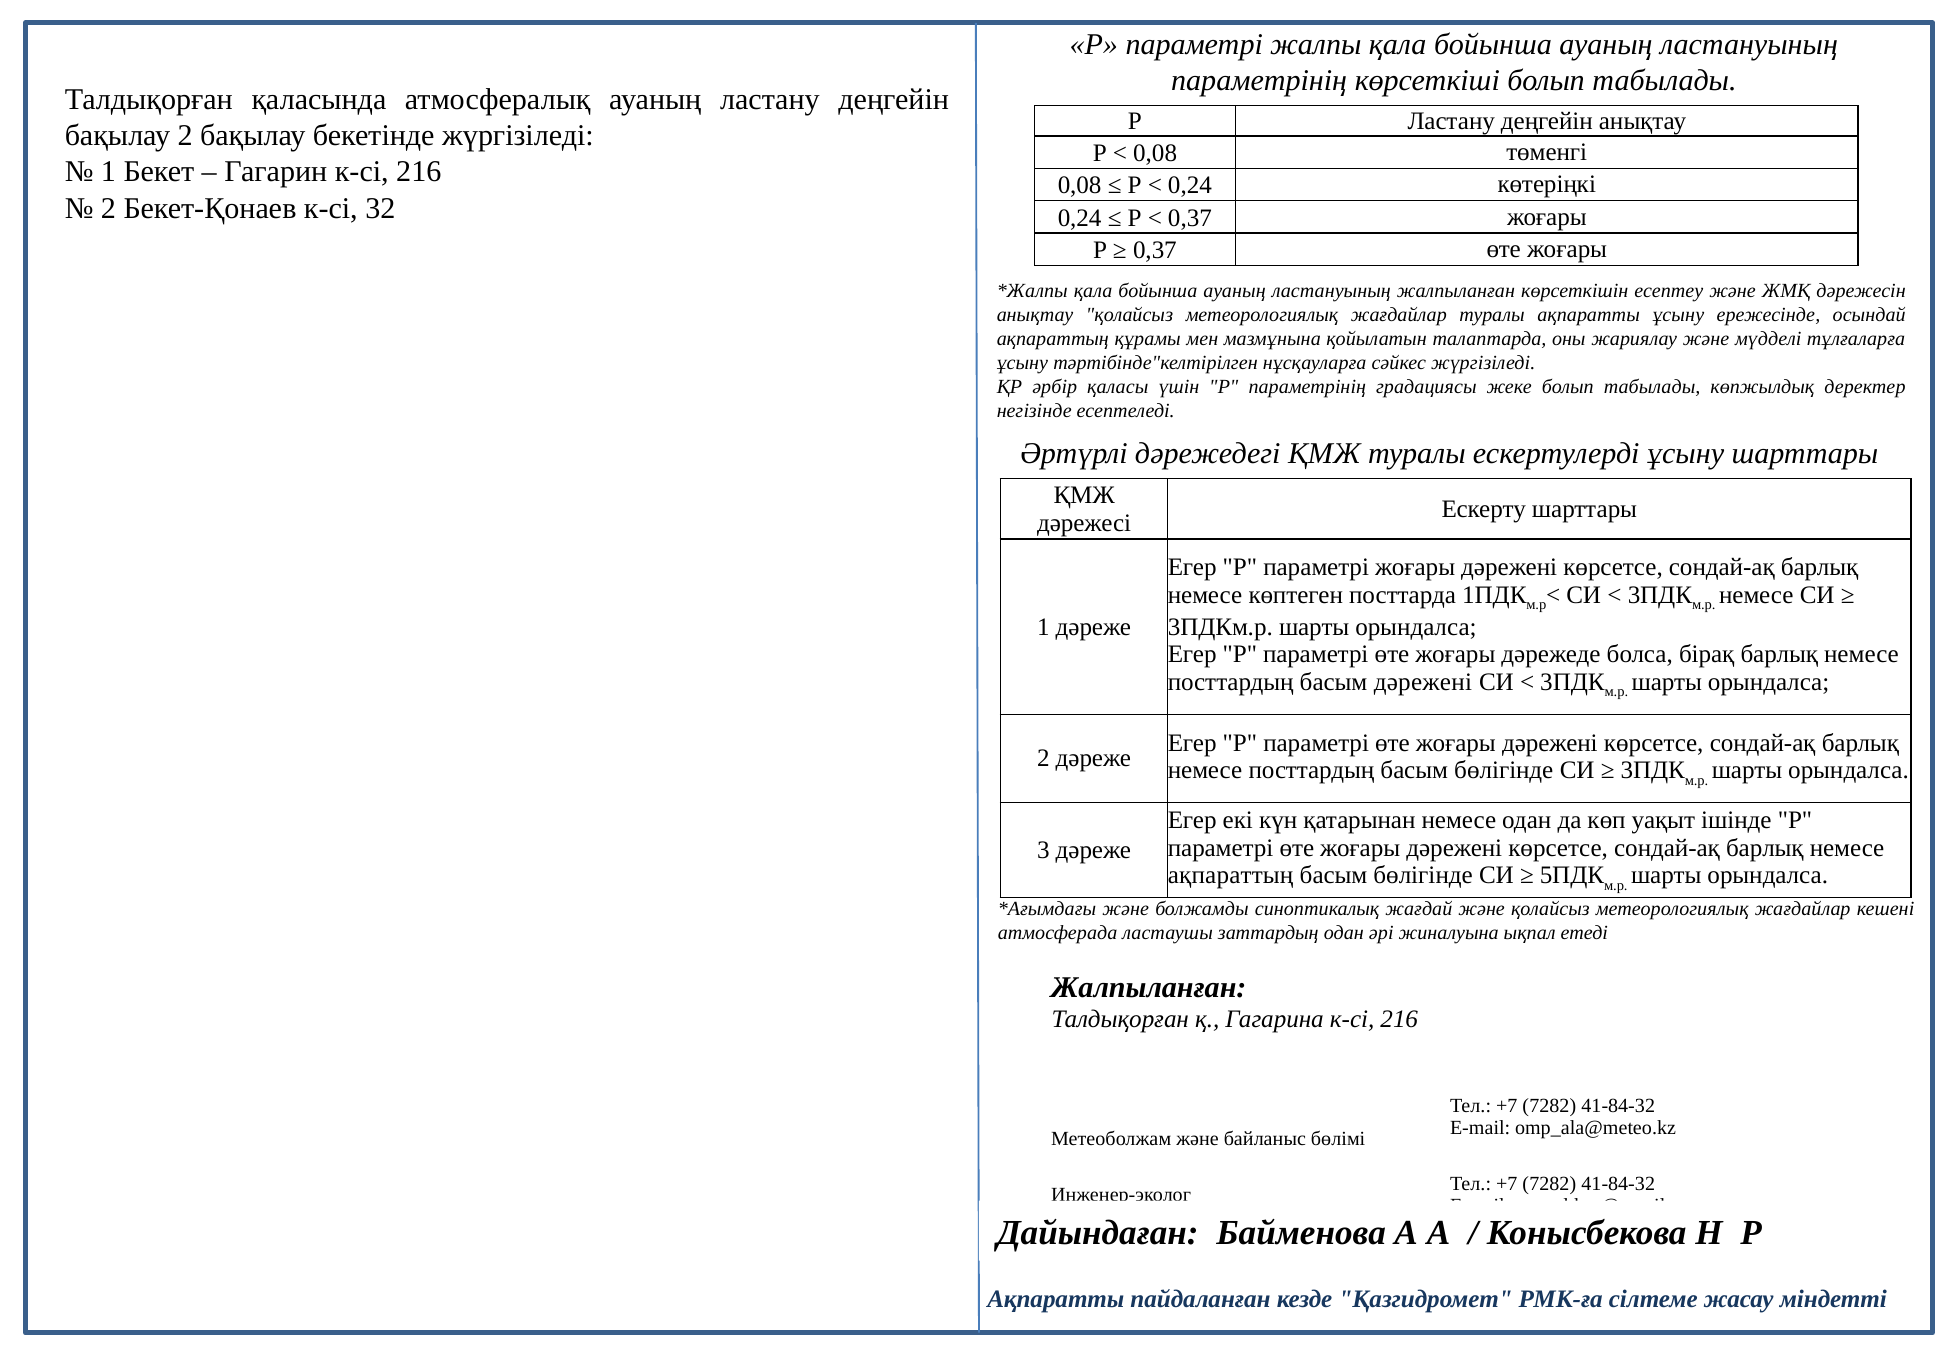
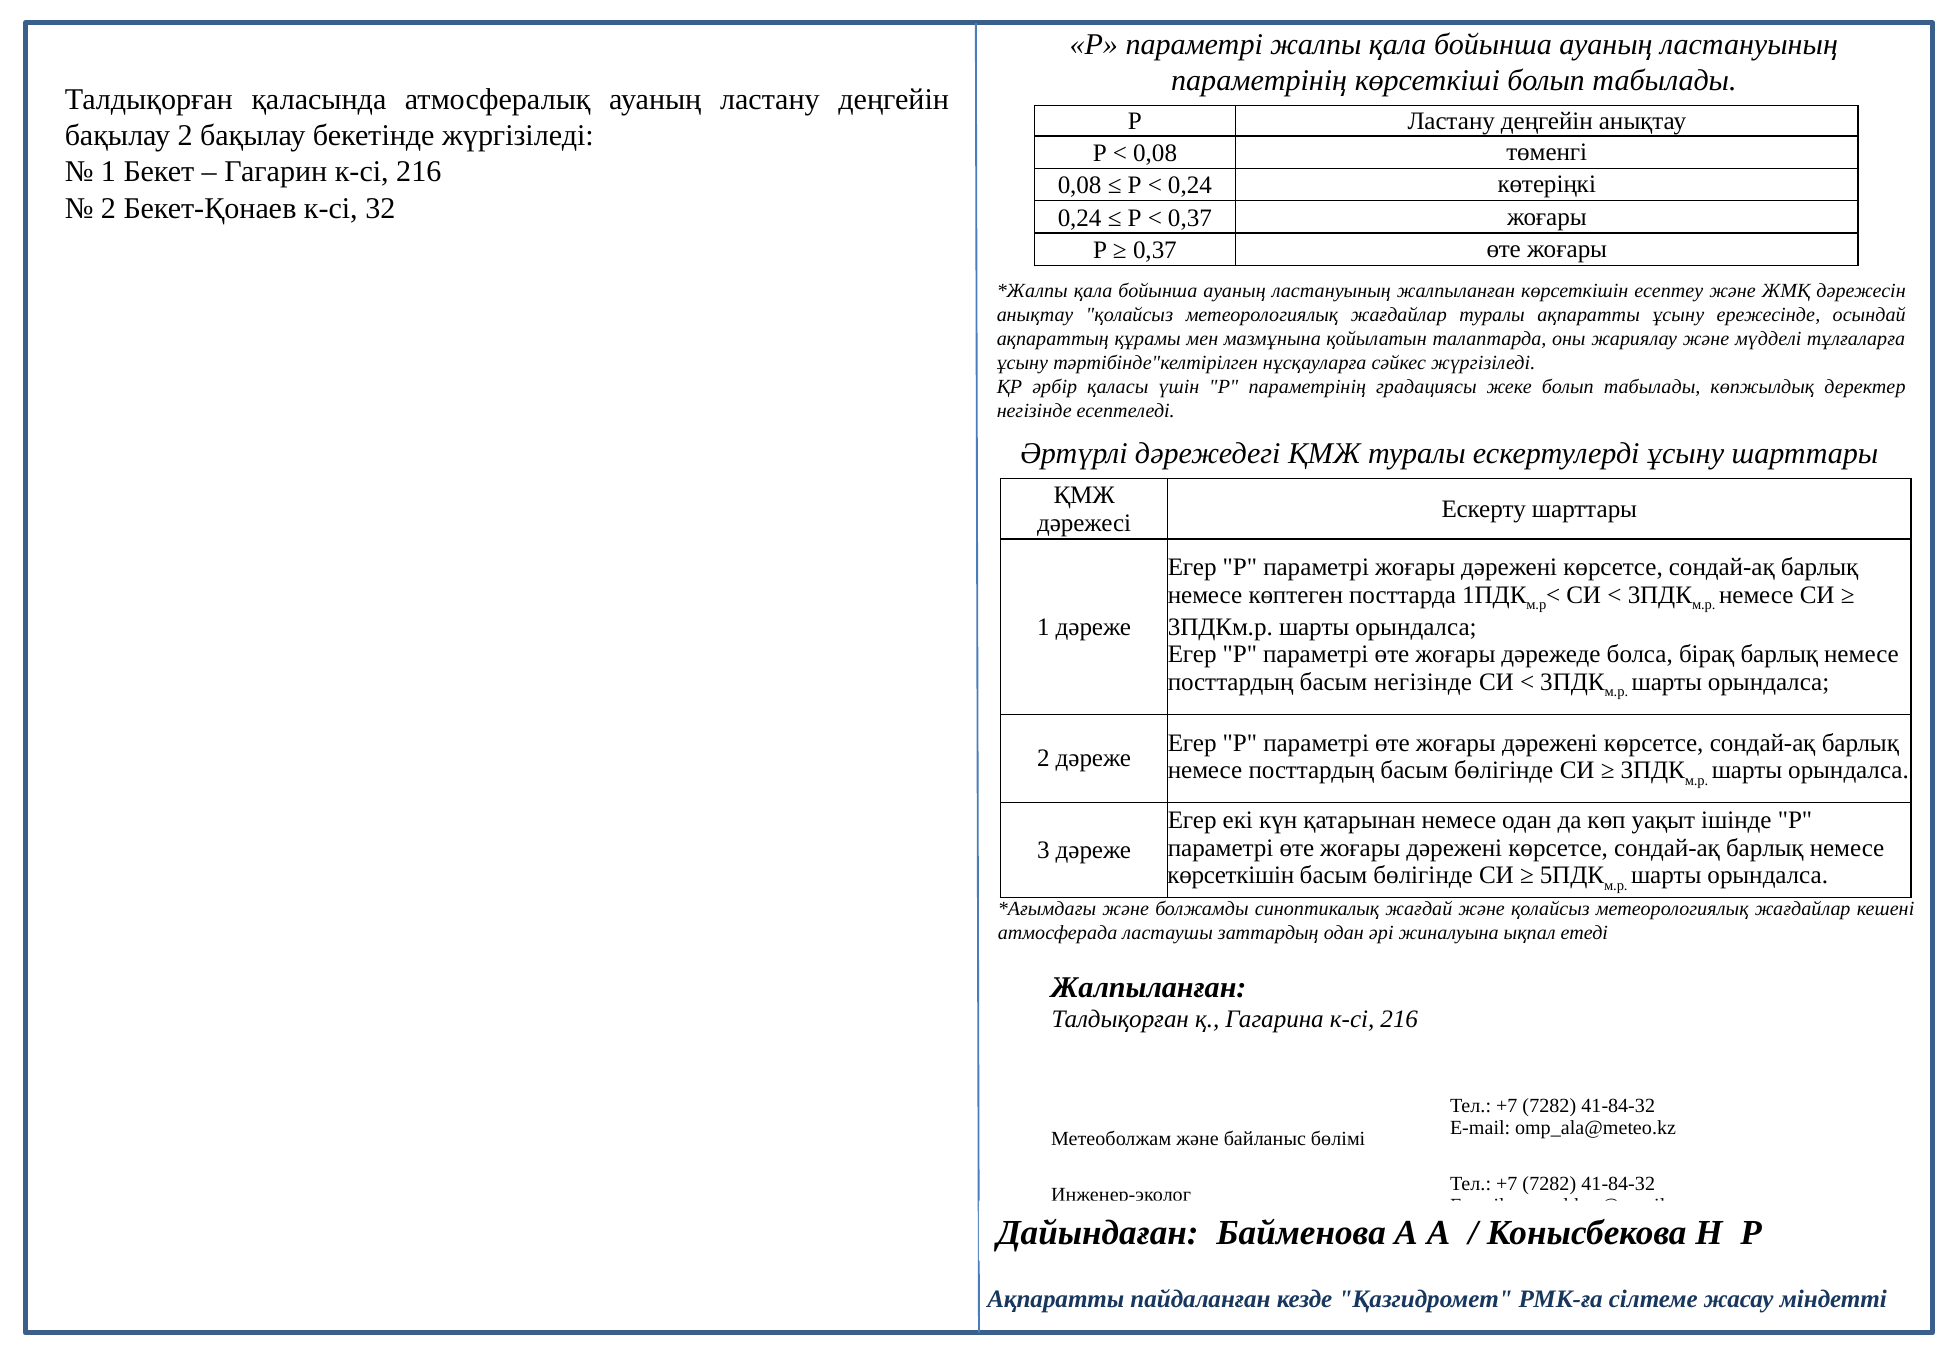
басым дәрежені: дәрежені -> негізінде
ақпараттың at (1231, 875): ақпараттың -> көрсеткішін
